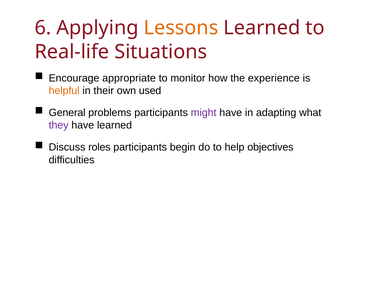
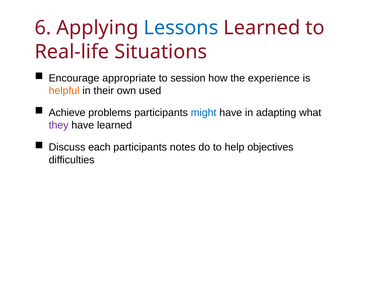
Lessons colour: orange -> blue
monitor: monitor -> session
General: General -> Achieve
might colour: purple -> blue
roles: roles -> each
begin: begin -> notes
